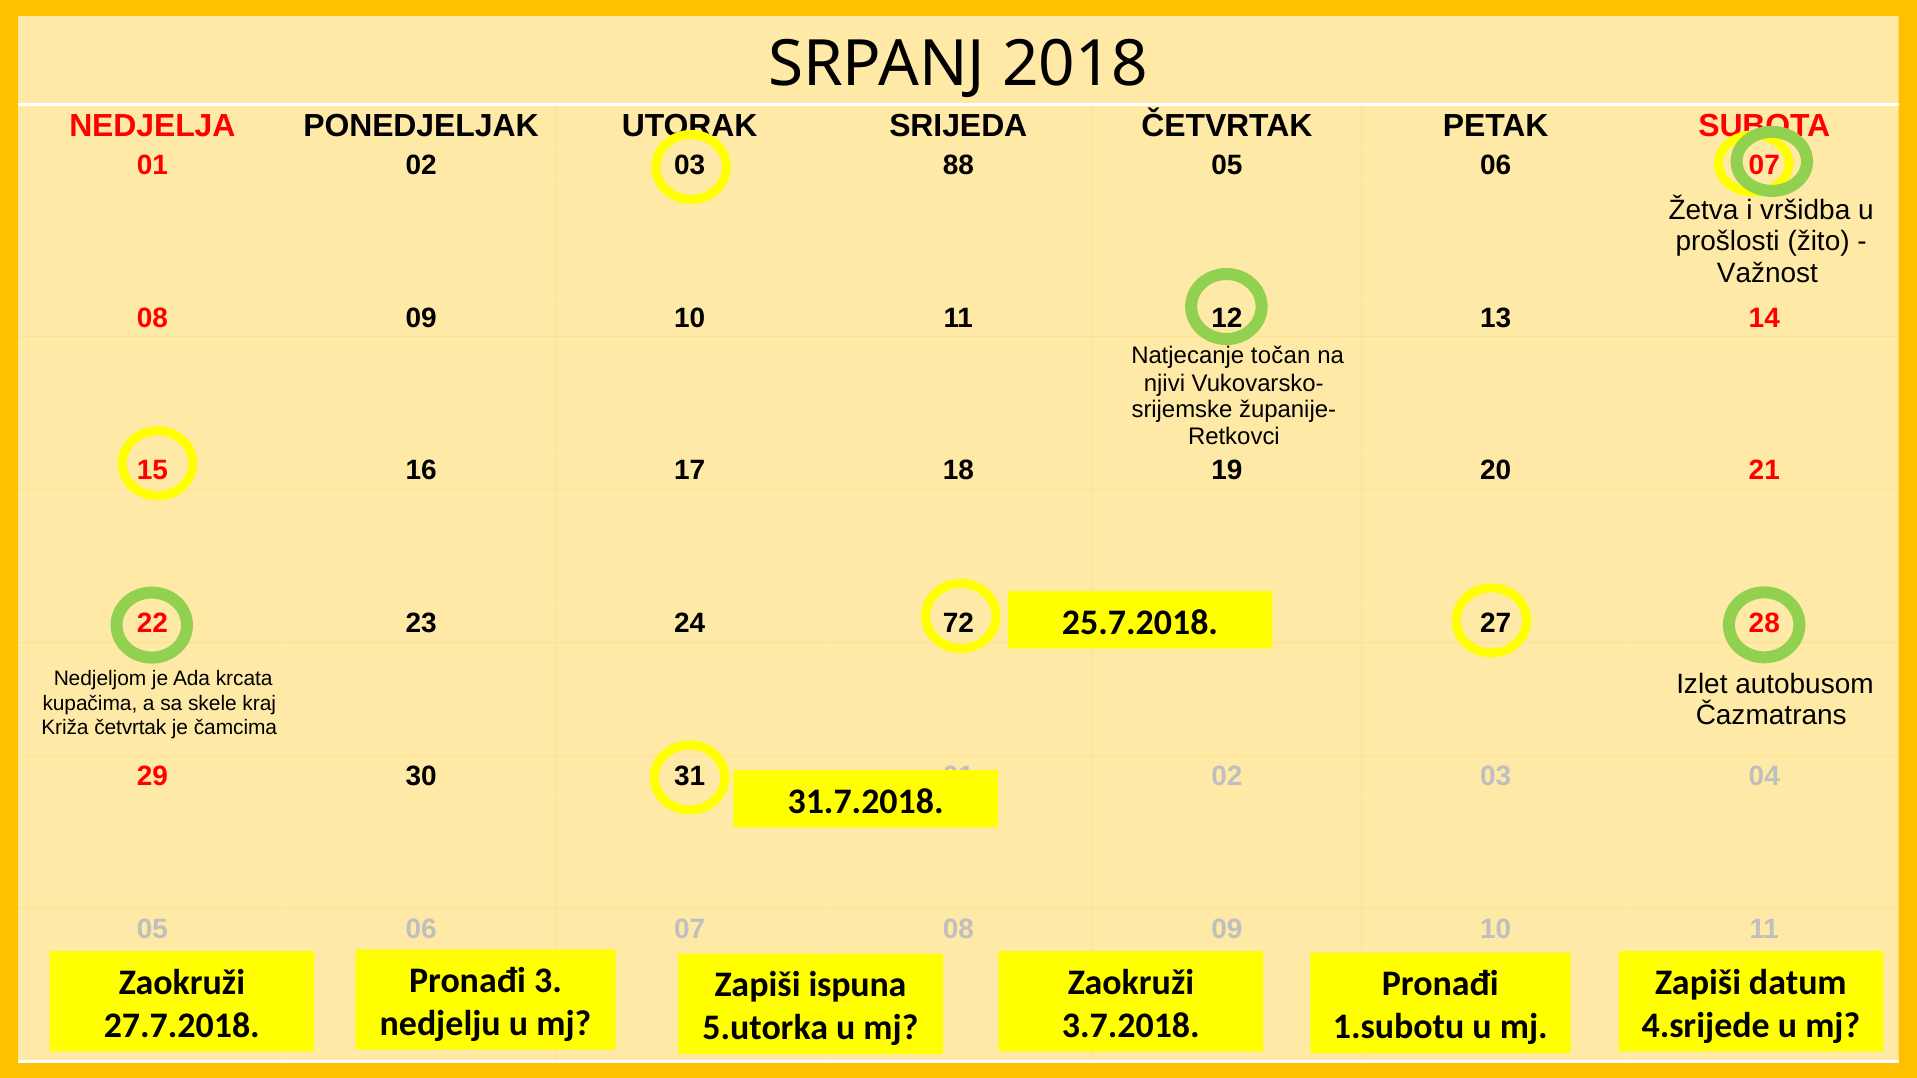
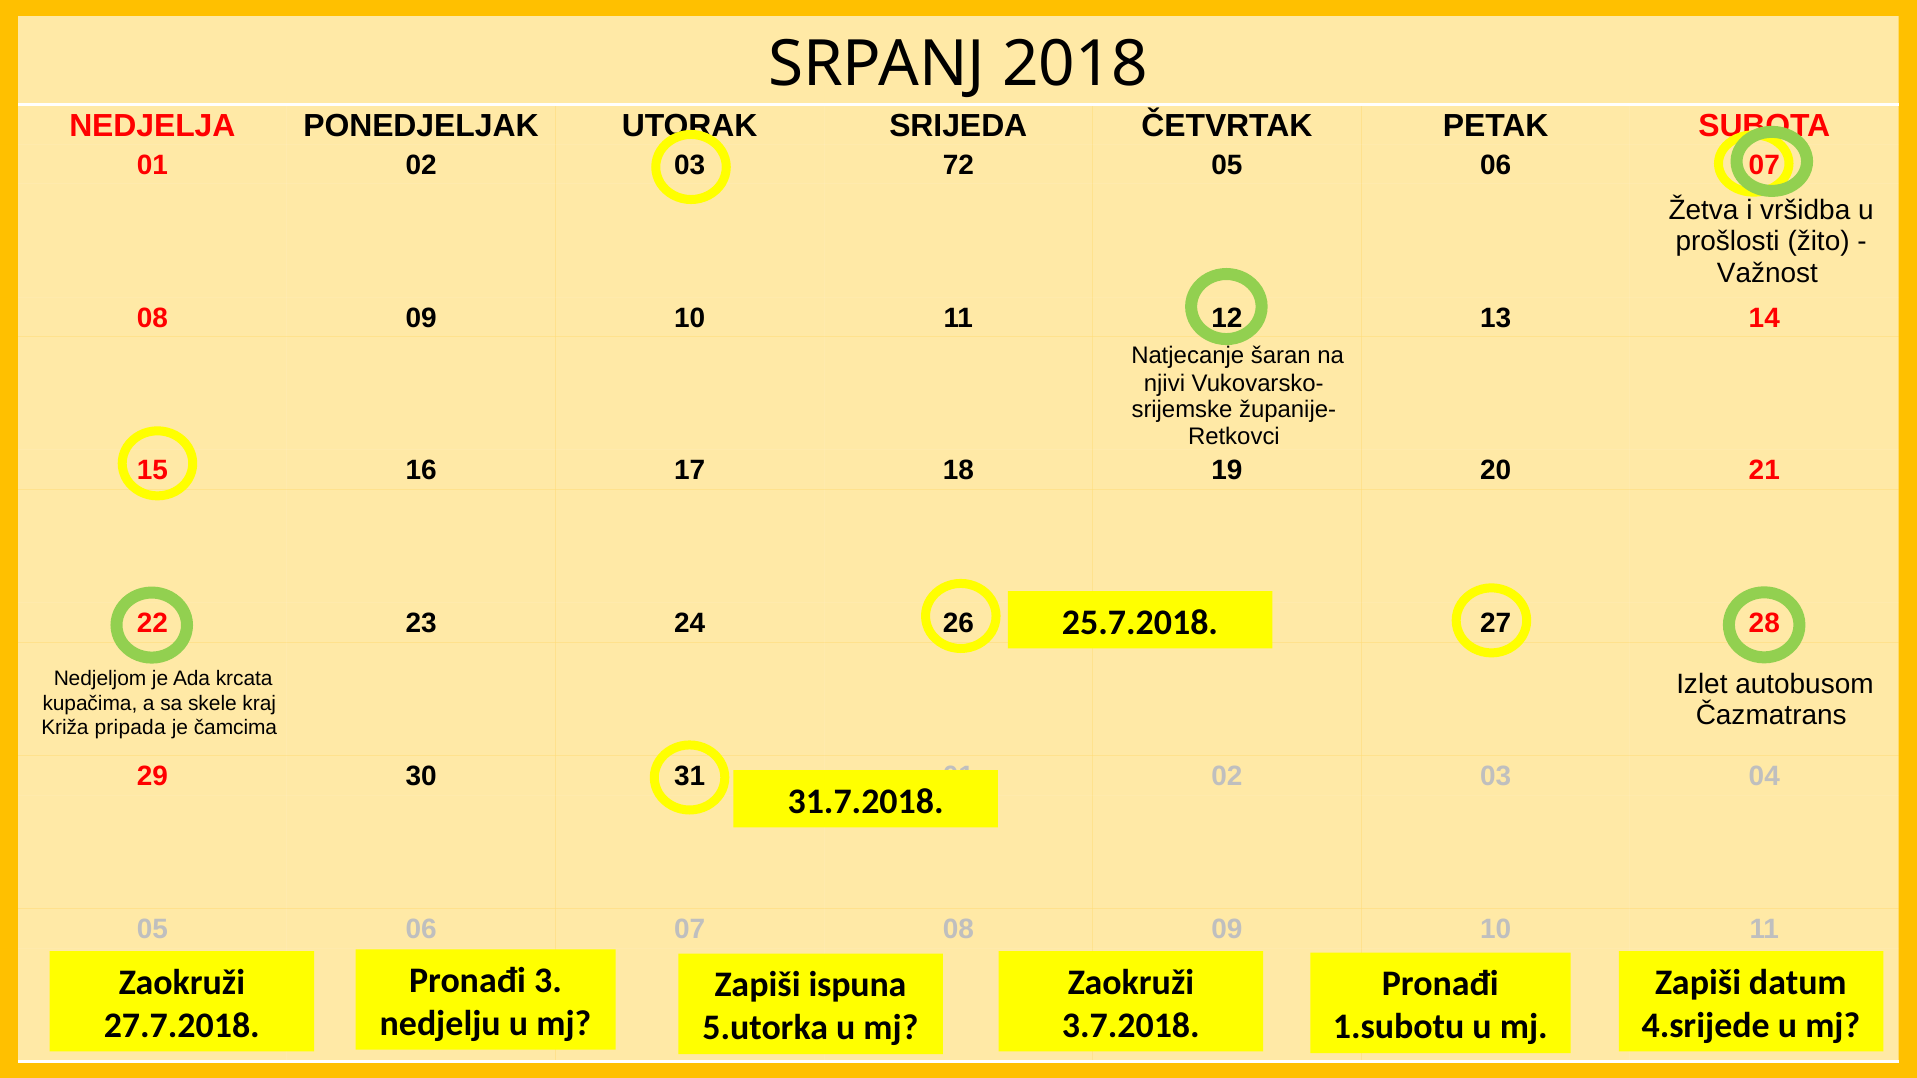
88: 88 -> 72
točan: točan -> šaran
24 72: 72 -> 26
Križa četvrtak: četvrtak -> pripada
